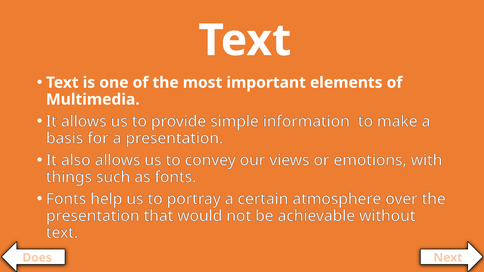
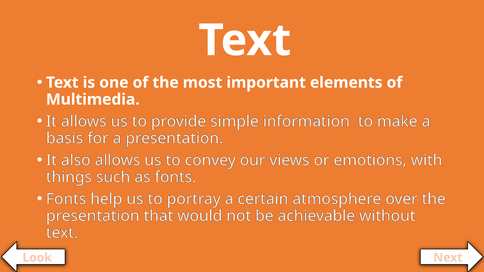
Does: Does -> Look
